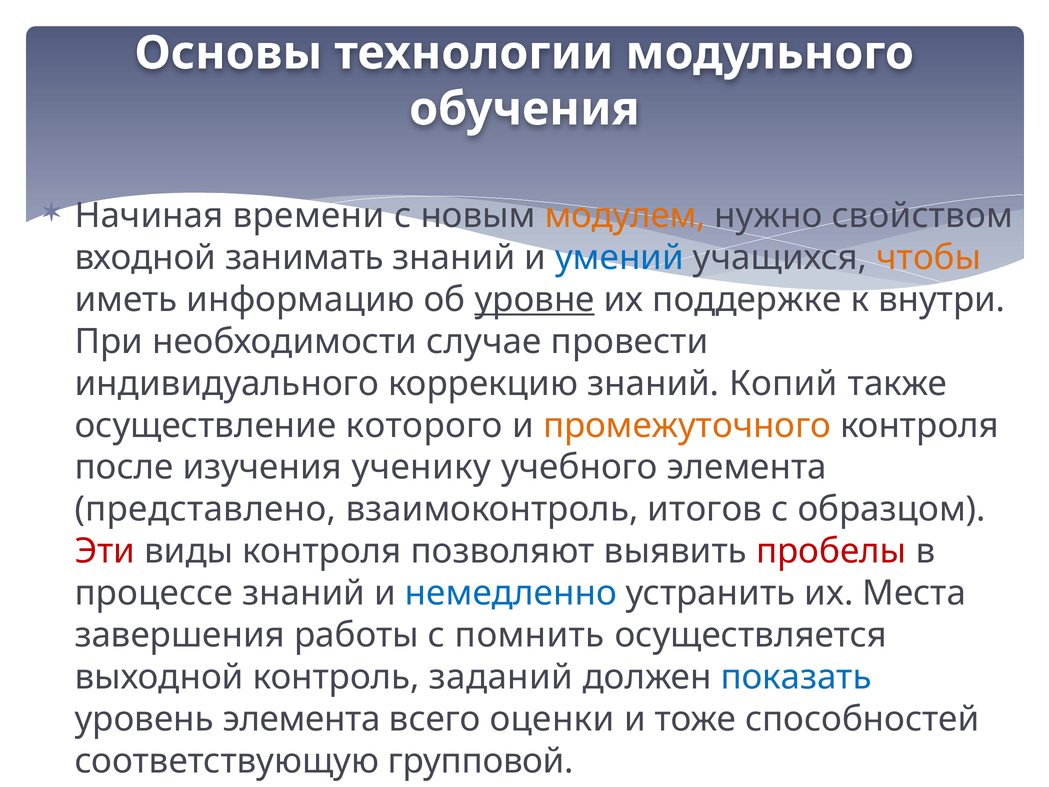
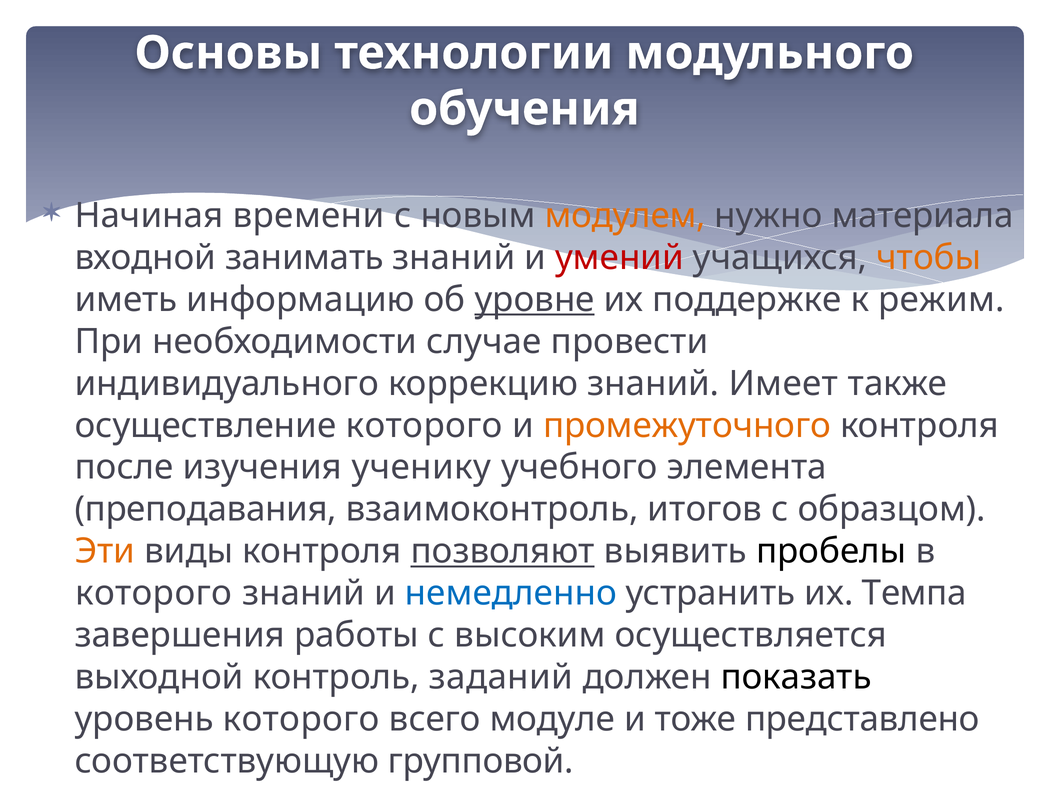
свойством: свойством -> материала
умений colour: blue -> red
внутри: внутри -> режим
Копий: Копий -> Имеет
представлено: представлено -> преподавания
Эти colour: red -> orange
позволяют underline: none -> present
пробелы colour: red -> black
процессе at (154, 593): процессе -> которого
Места: Места -> Темпа
помнить: помнить -> высоким
показать colour: blue -> black
уровень элемента: элемента -> которого
оценки: оценки -> модуле
способностей: способностей -> представлено
